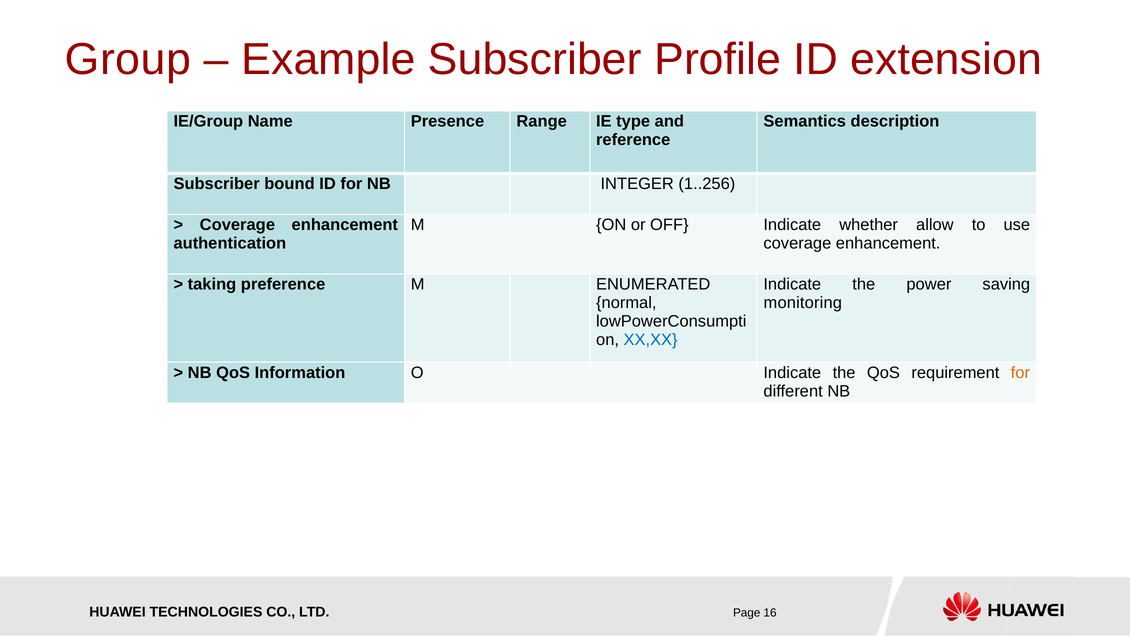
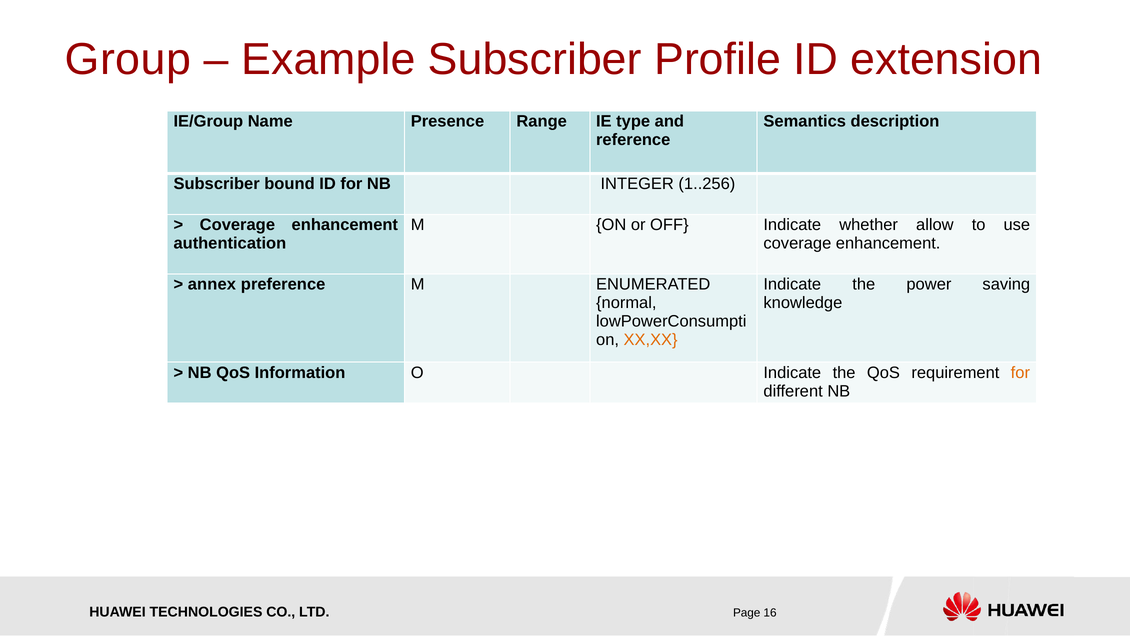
taking: taking -> annex
monitoring: monitoring -> knowledge
XX,XX colour: blue -> orange
